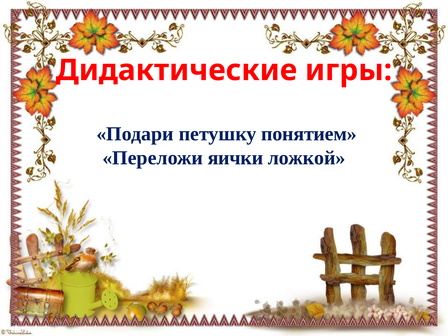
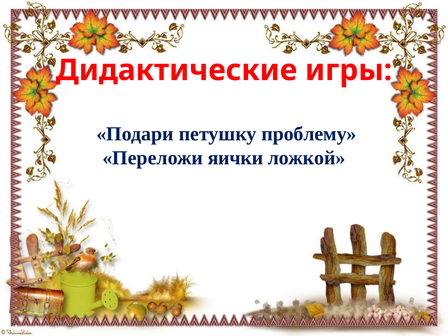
понятием: понятием -> проблему
